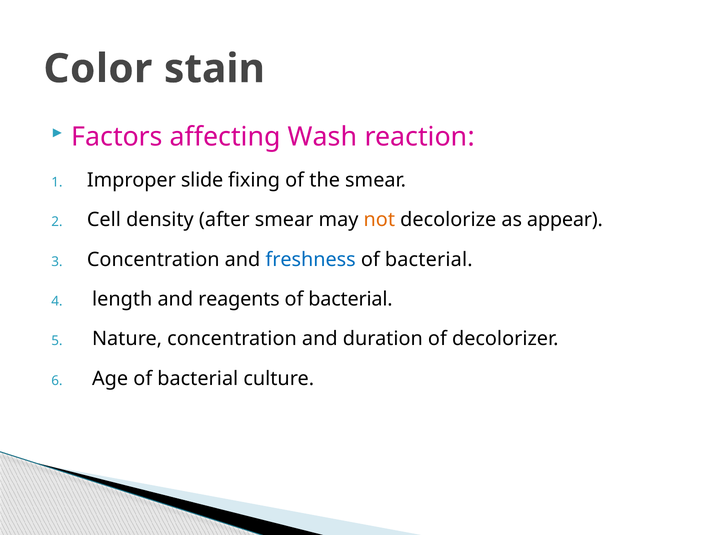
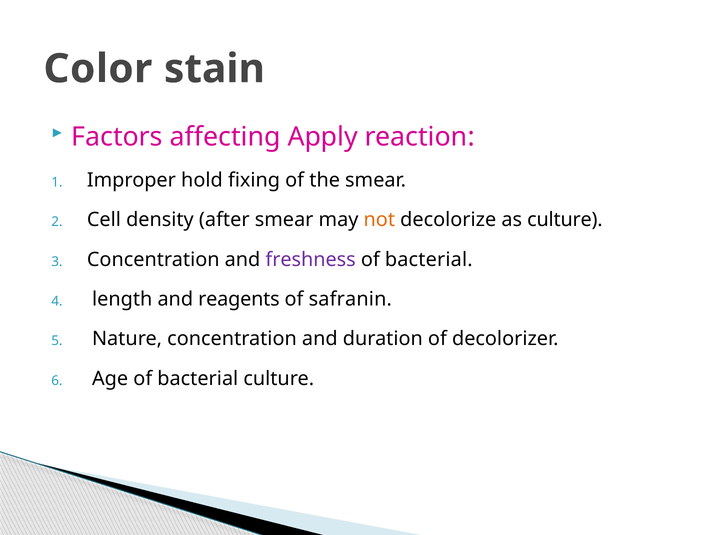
Wash: Wash -> Apply
slide: slide -> hold
as appear: appear -> culture
freshness colour: blue -> purple
bacterial at (350, 299): bacterial -> safranin
